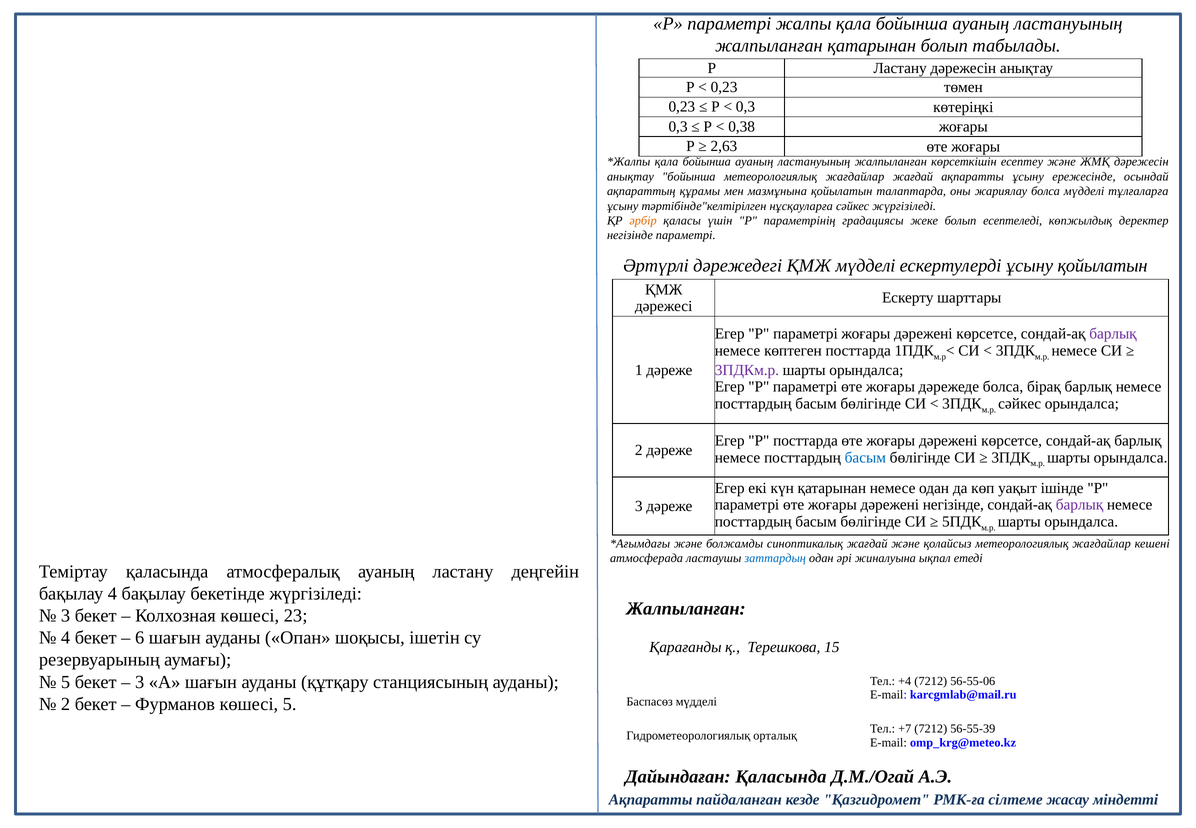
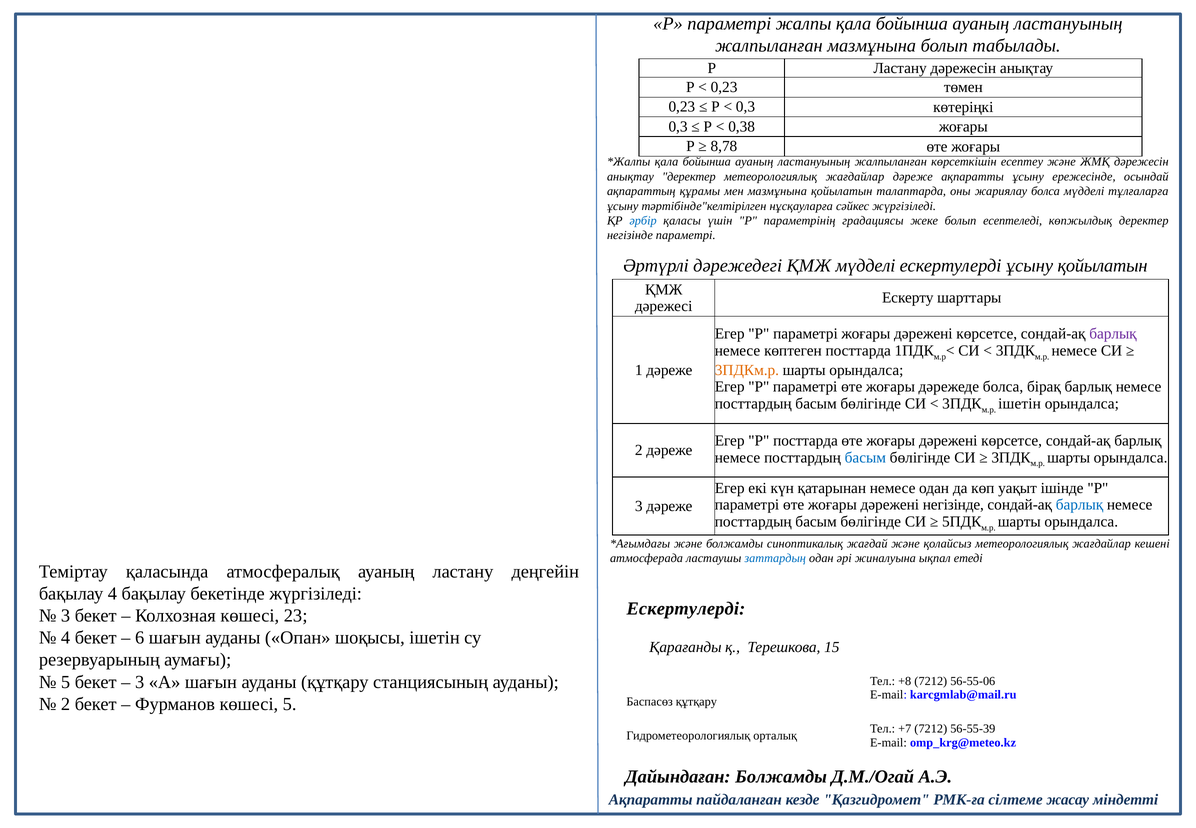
жалпыланған қатарынан: қатарынан -> мазмұнына
2,63: 2,63 -> 8,78
анықтау бойынша: бойынша -> деректер
жағдайлар жағдай: жағдай -> дәреже
әрбір colour: orange -> blue
3ПДКм.р colour: purple -> orange
сәйкес at (1020, 404): сәйкес -> ішетін
барлық at (1080, 505) colour: purple -> blue
Жалпыланған at (686, 609): Жалпыланған -> Ескертулерді
+4: +4 -> +8
Баспасөз мүдделі: мүдделі -> құтқару
Дайындаған Қаласында: Қаласында -> Болжамды
